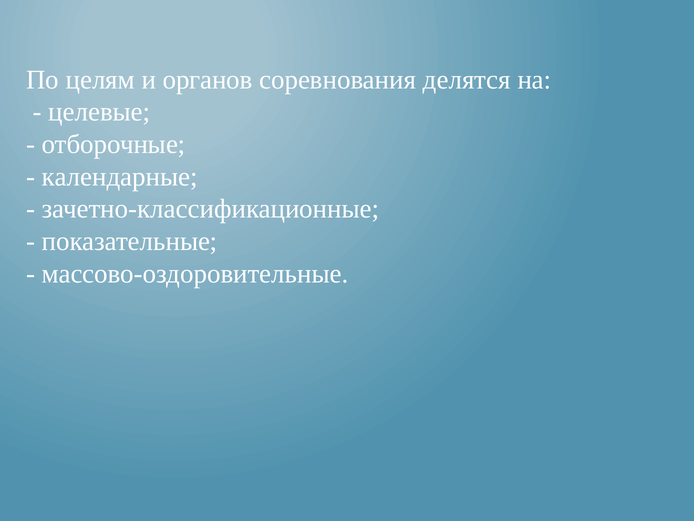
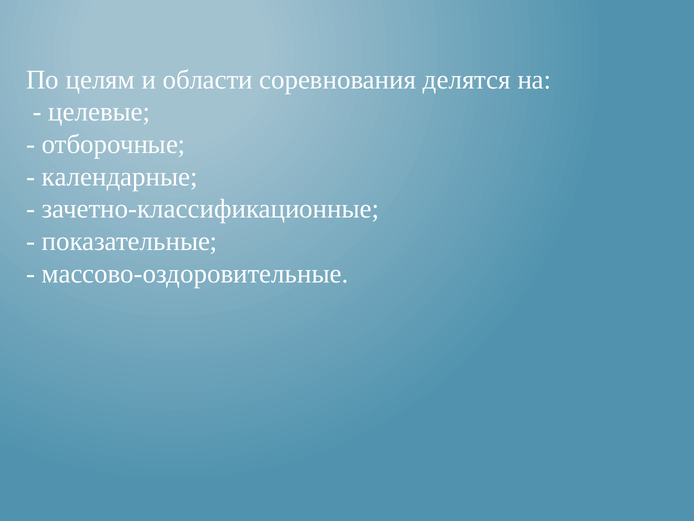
органов: органов -> области
